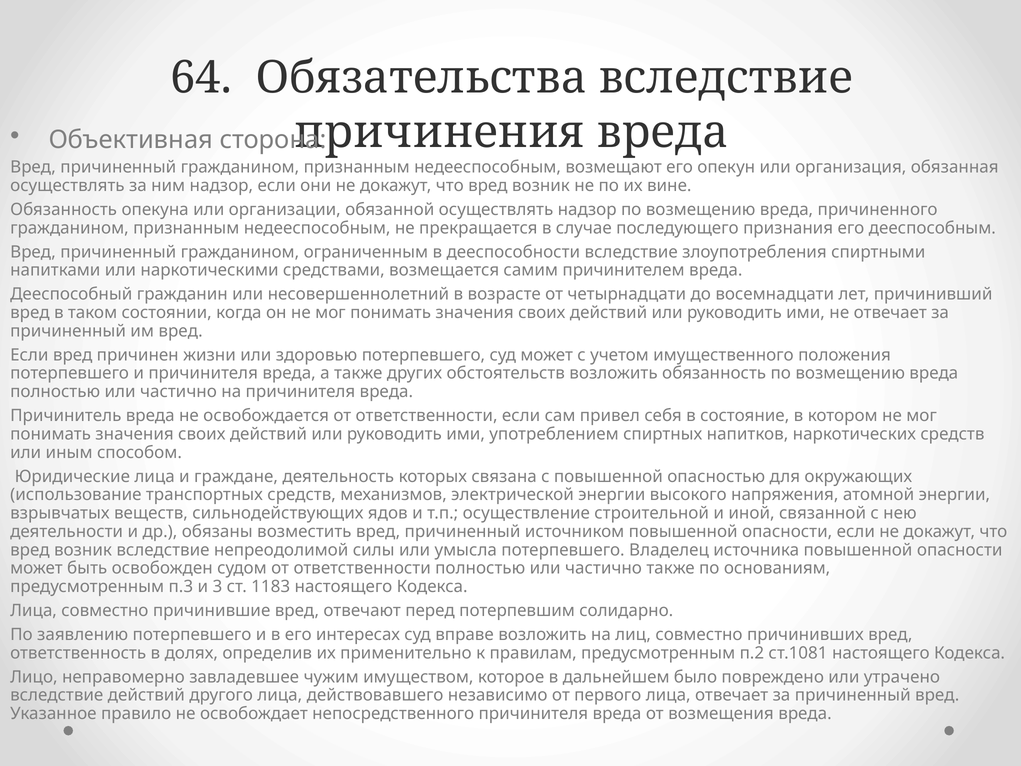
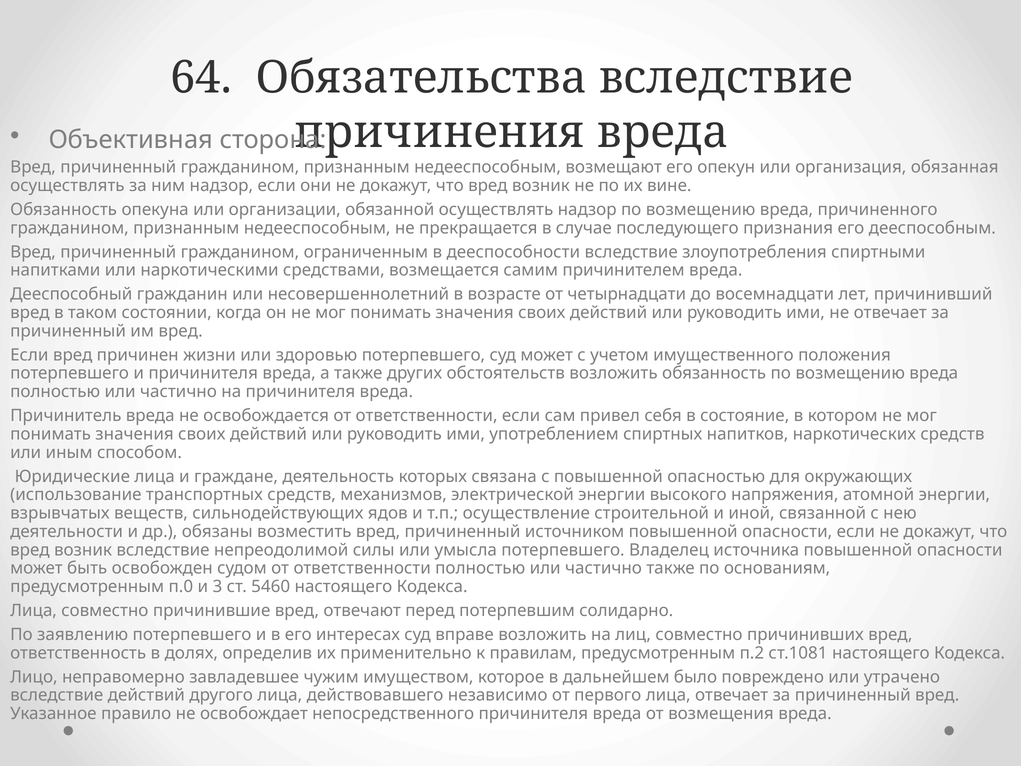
п.3: п.3 -> п.0
1183: 1183 -> 5460
